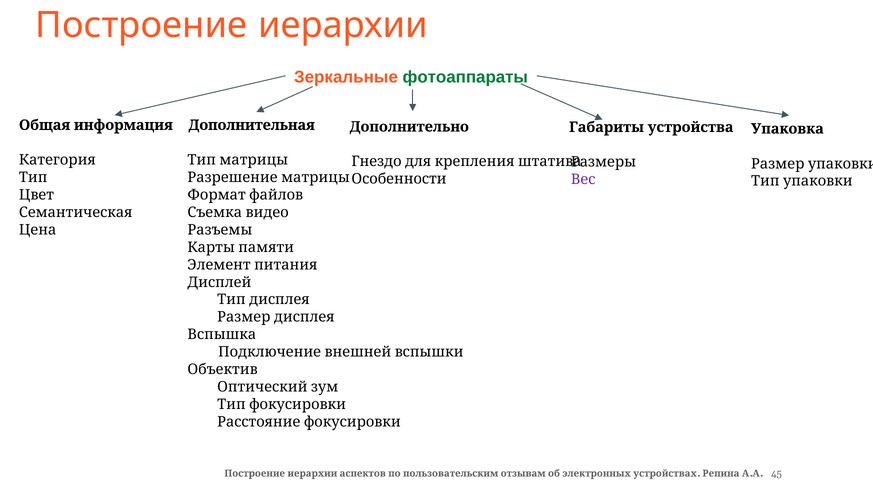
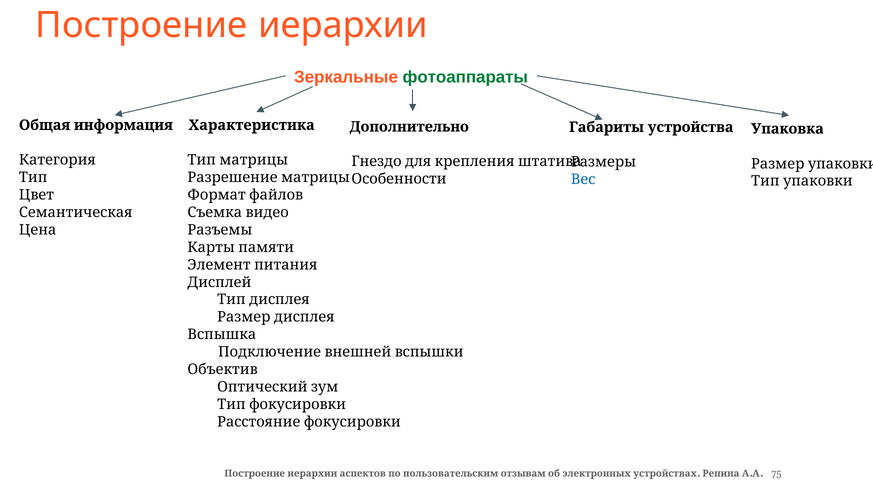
Дополнительная: Дополнительная -> Характеристика
Вес colour: purple -> blue
45: 45 -> 75
